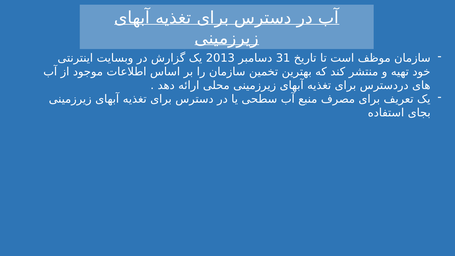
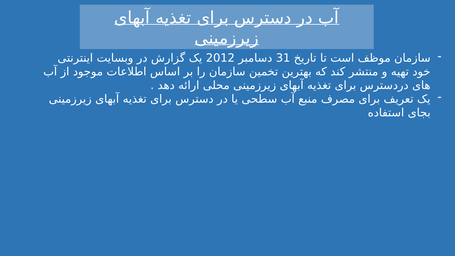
2013: 2013 -> 2012
